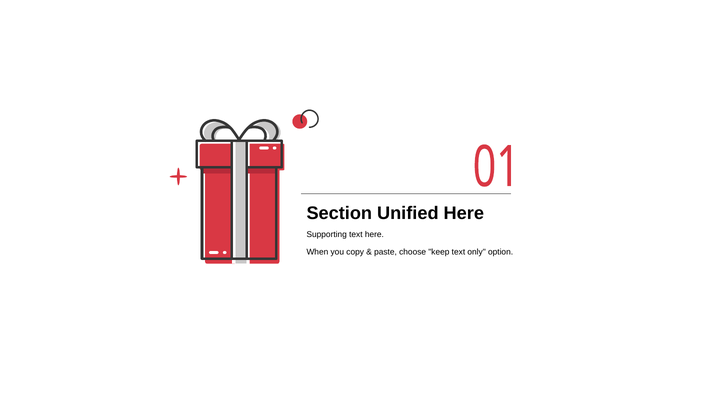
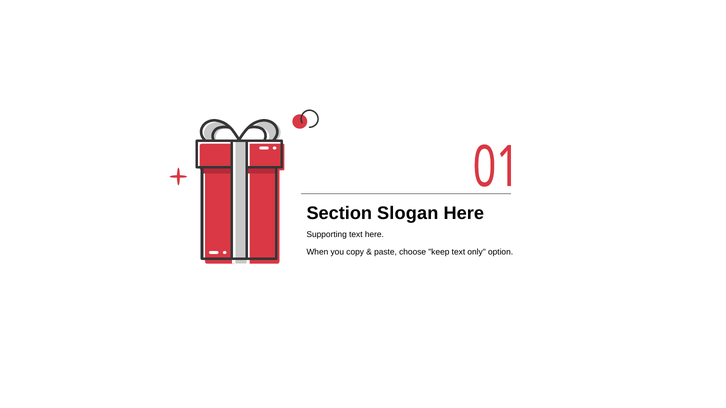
Unified: Unified -> Slogan
